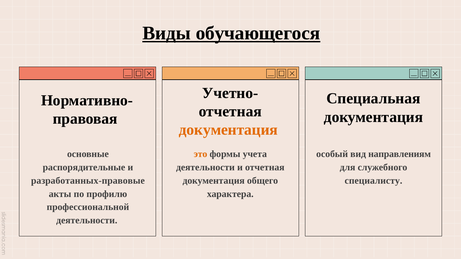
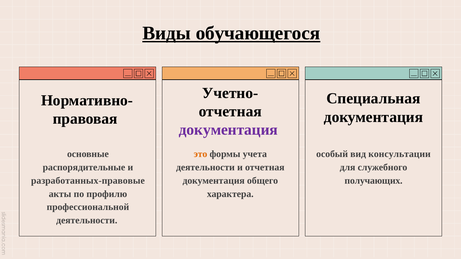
документация at (228, 130) colour: orange -> purple
направлениям: направлениям -> консультации
специалисту: специалисту -> получающих
